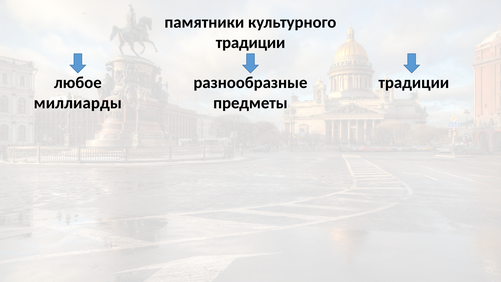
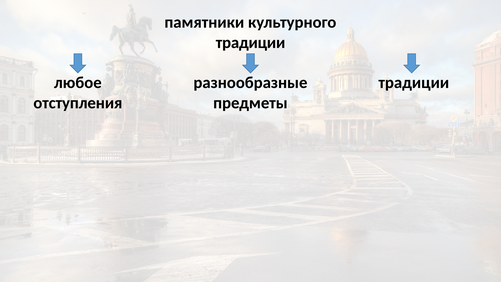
миллиарды: миллиарды -> отступления
